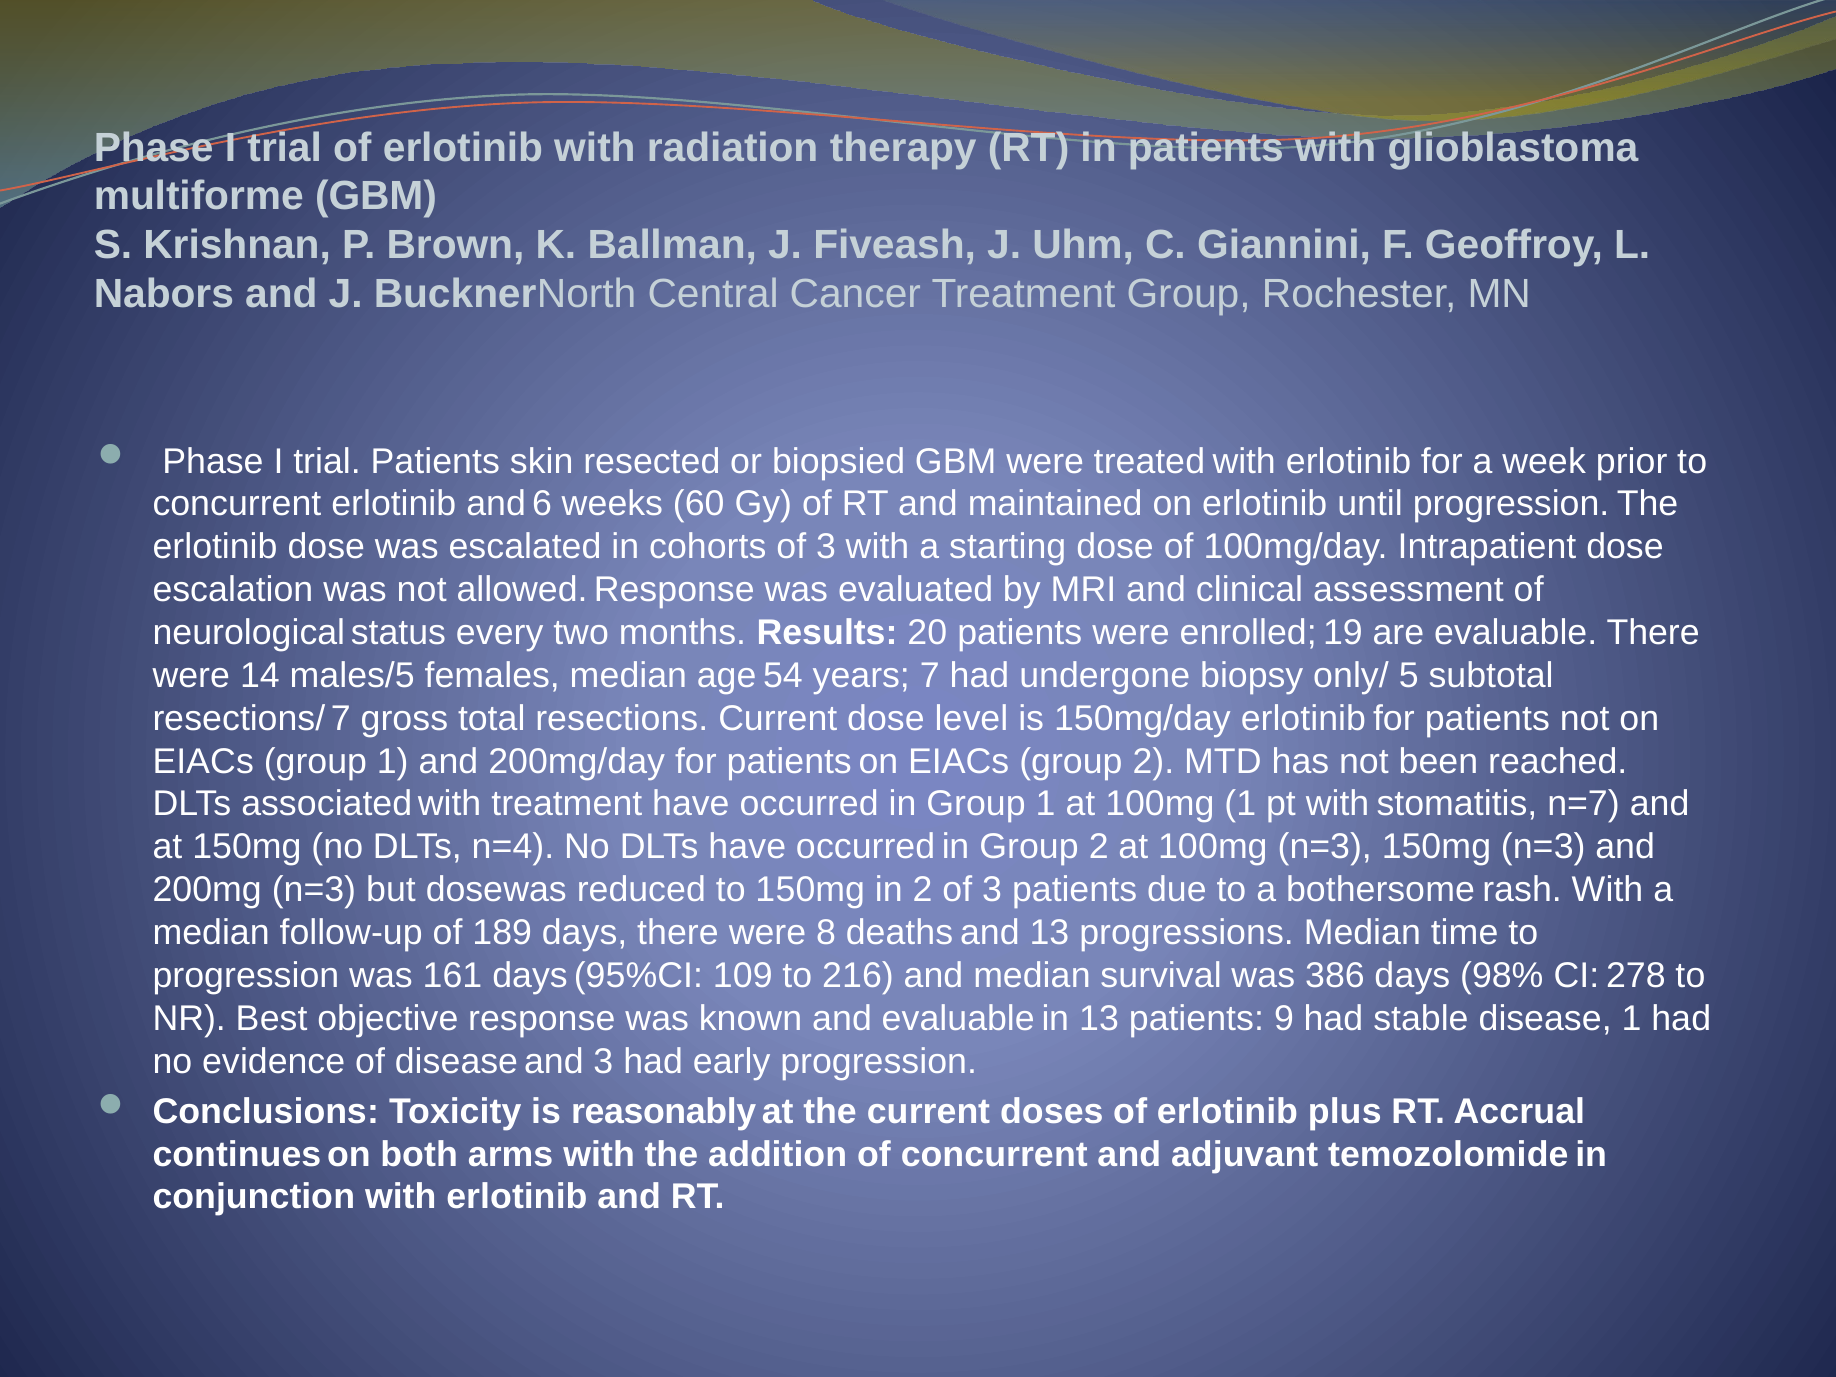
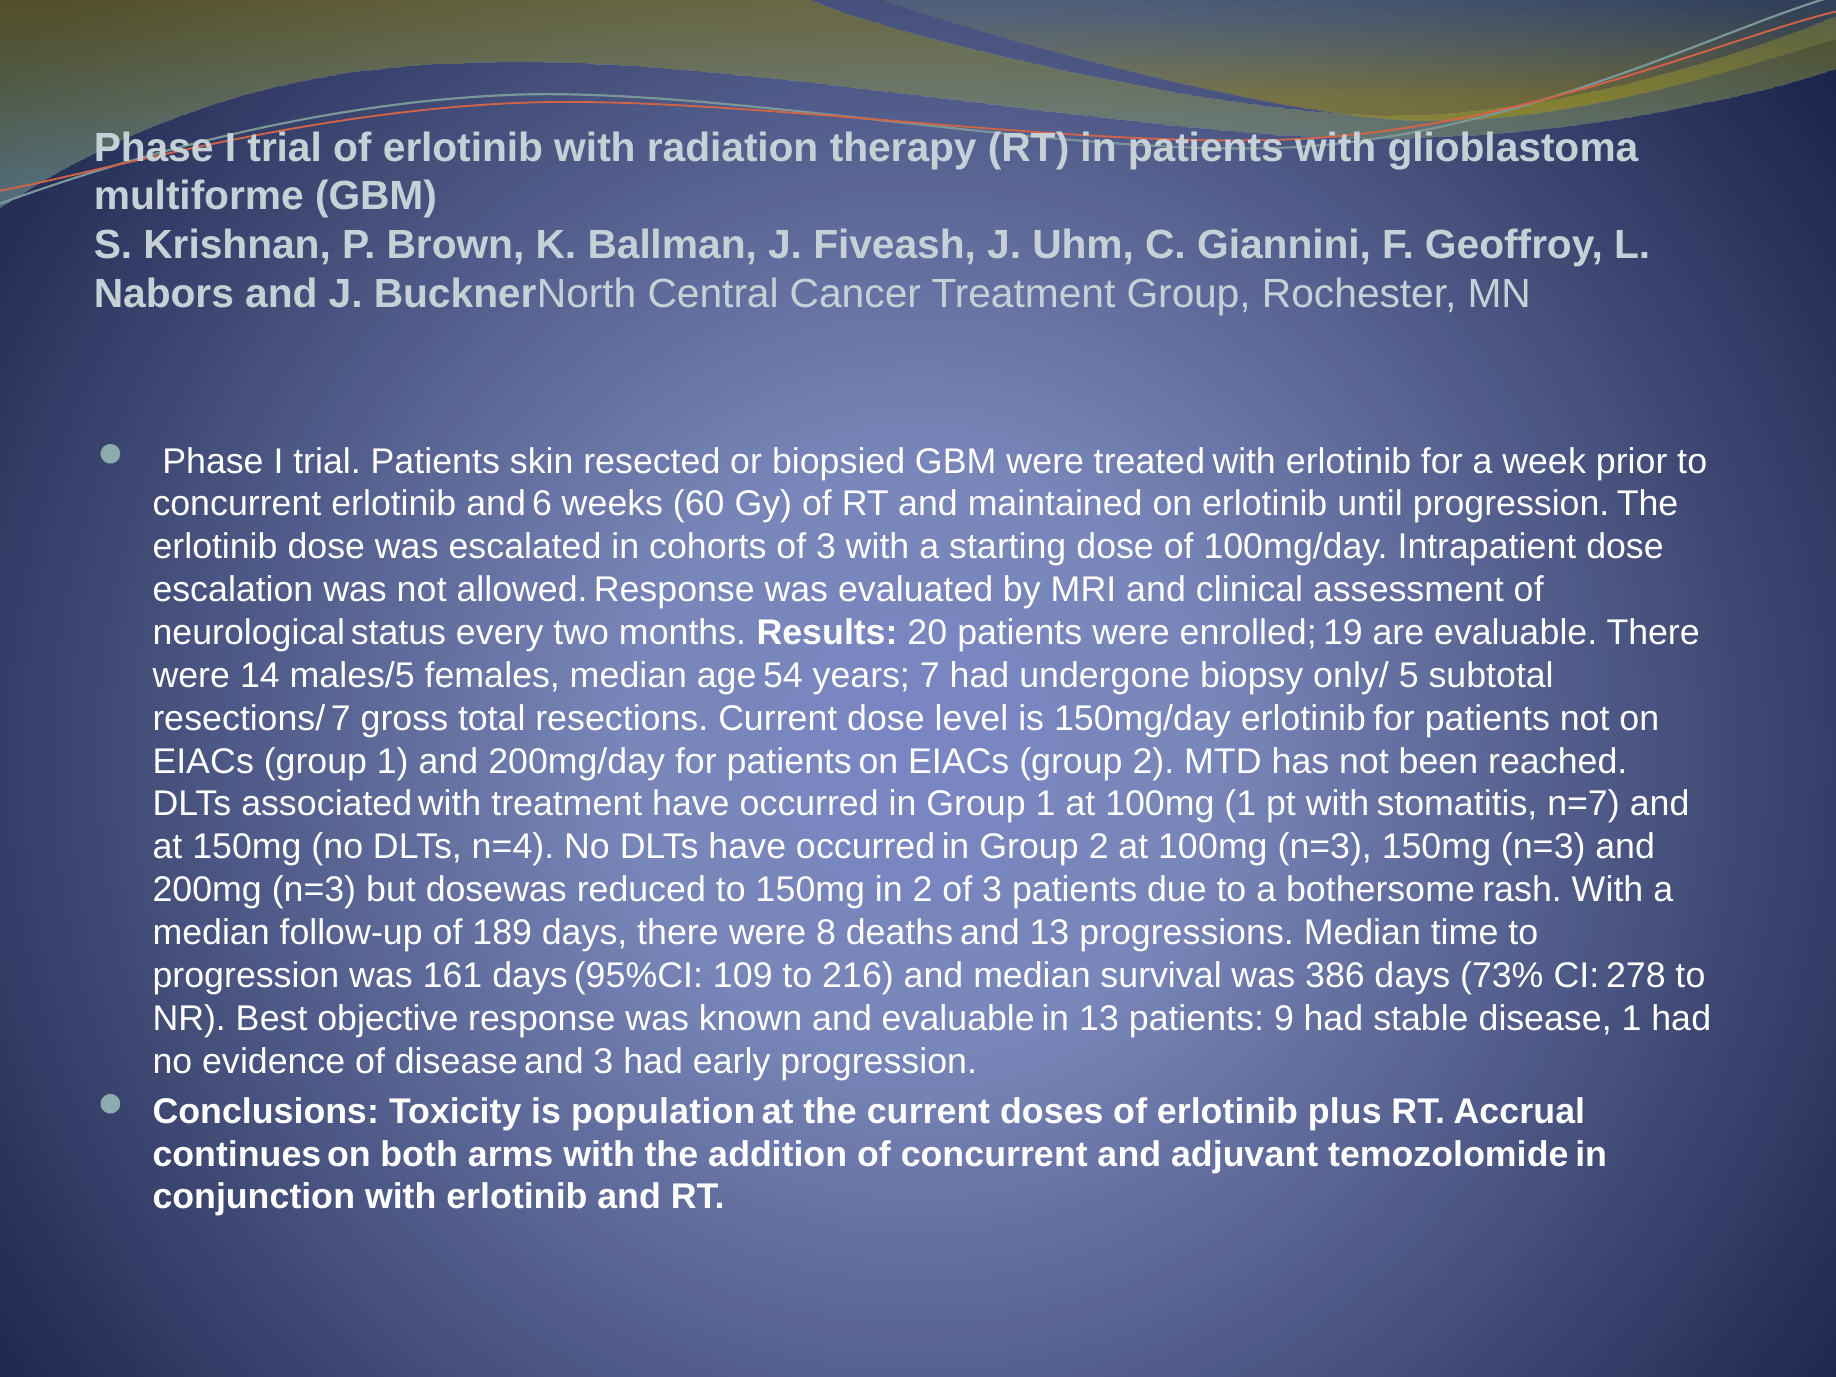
98%: 98% -> 73%
reasonably: reasonably -> population
